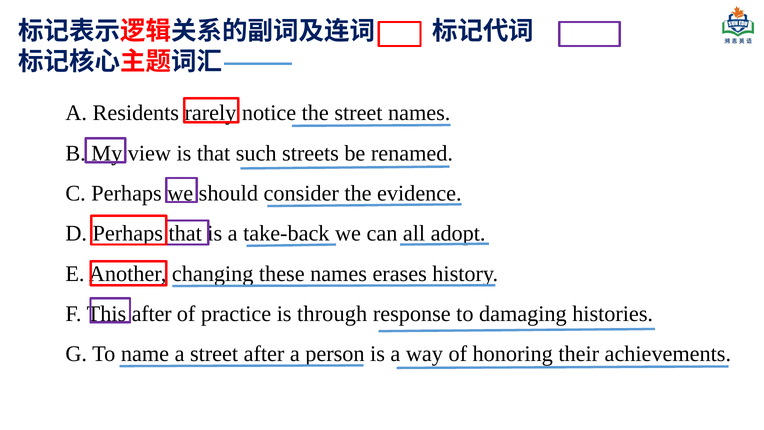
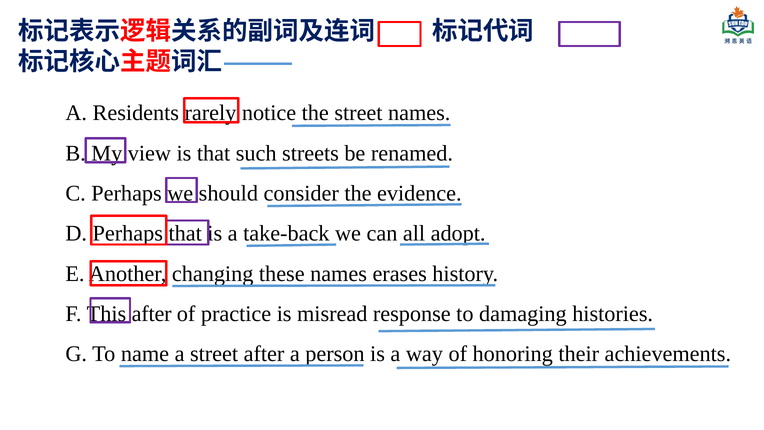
through: through -> misread
